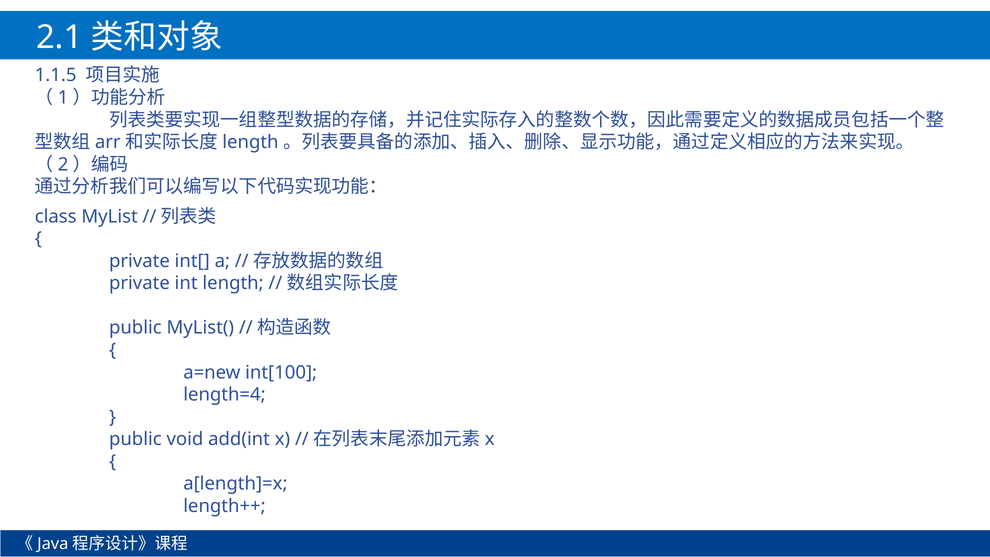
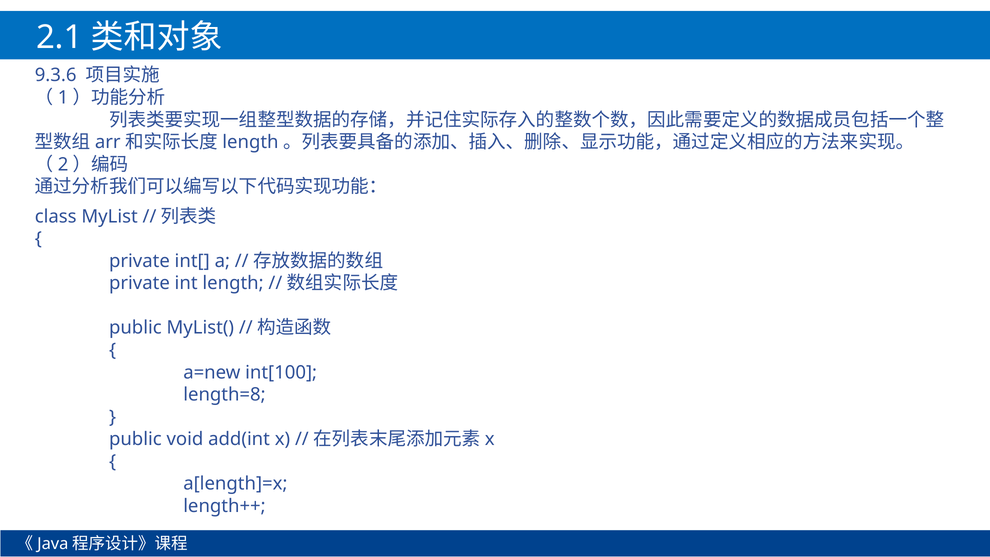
1.1.5: 1.1.5 -> 9.3.6
length=4: length=4 -> length=8
